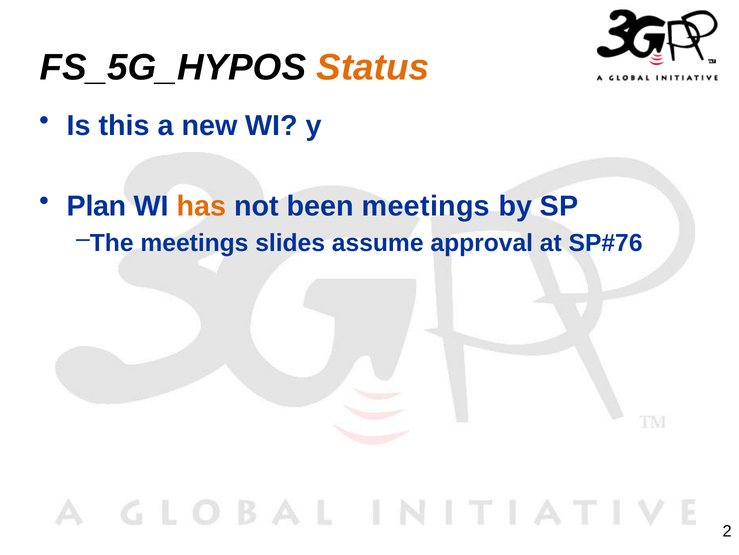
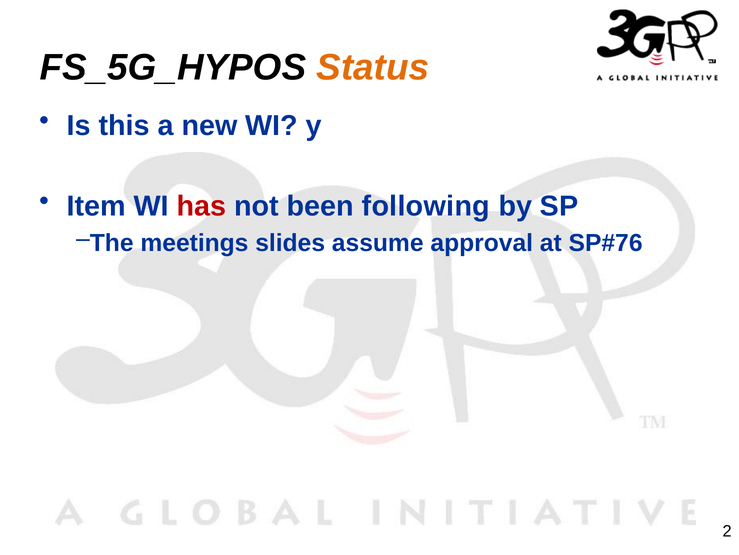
Plan: Plan -> Item
has colour: orange -> red
been meetings: meetings -> following
